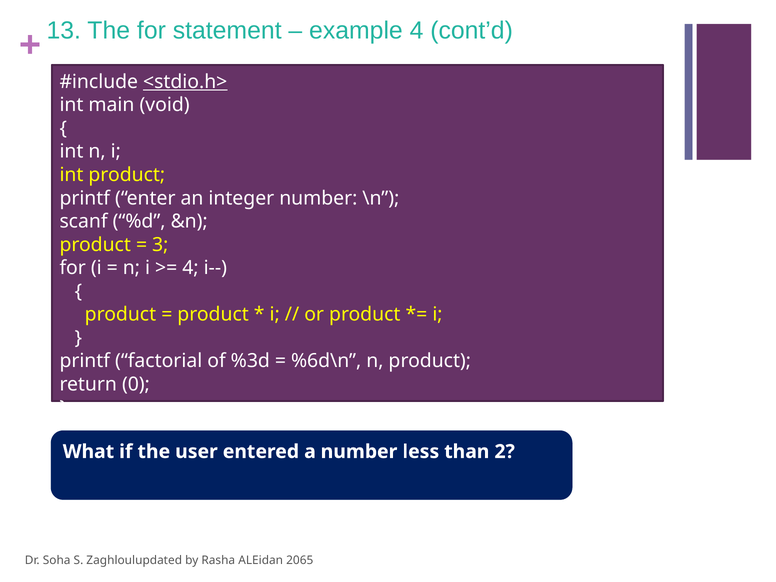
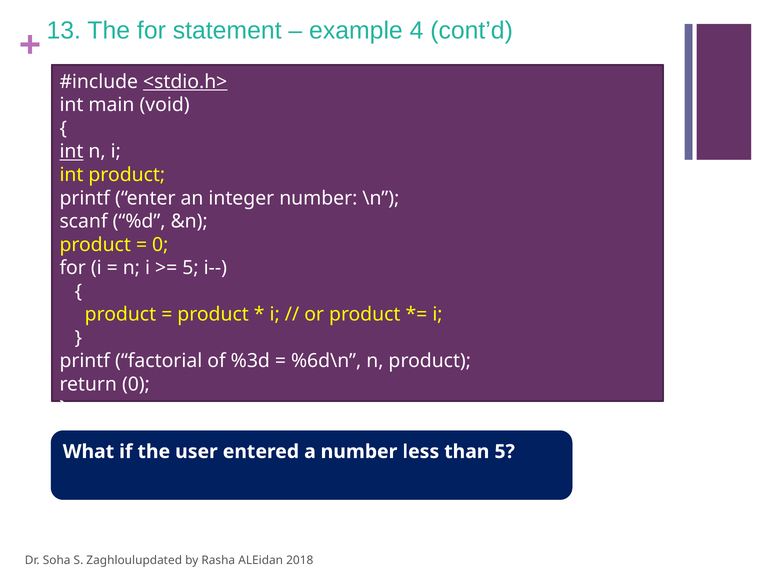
int at (71, 152) underline: none -> present
3 at (160, 245): 3 -> 0
4 at (190, 268): 4 -> 5
than 2: 2 -> 5
2065: 2065 -> 2018
